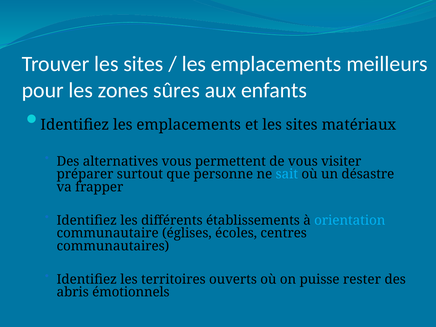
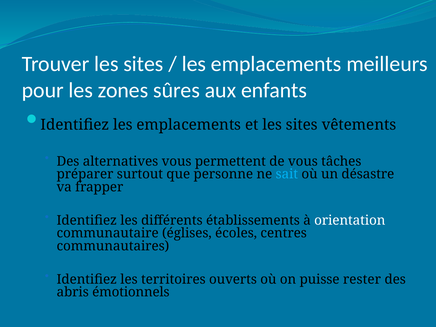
matériaux: matériaux -> vêtements
visiter: visiter -> tâches
orientation colour: light blue -> white
